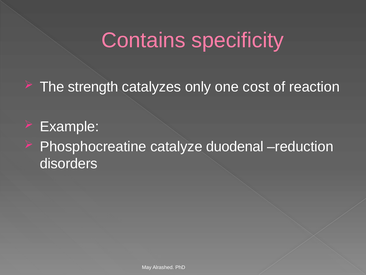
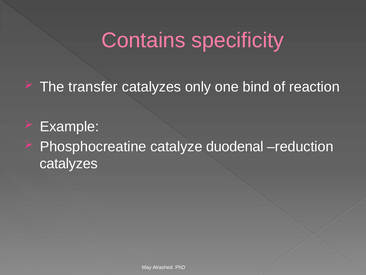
strength: strength -> transfer
cost: cost -> bind
disorders at (69, 163): disorders -> catalyzes
